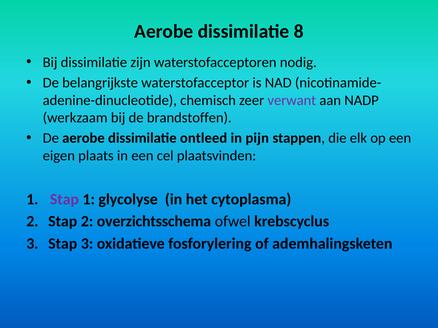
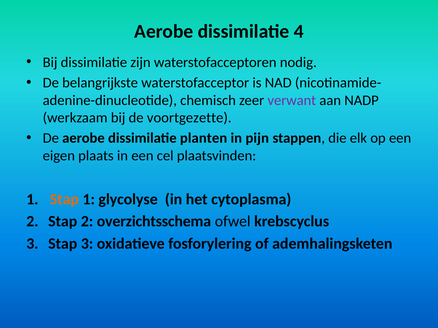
8: 8 -> 4
brandstoffen: brandstoffen -> voortgezette
ontleed: ontleed -> planten
Stap at (64, 200) colour: purple -> orange
